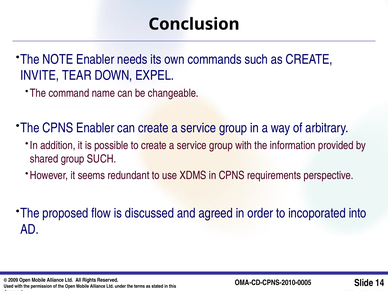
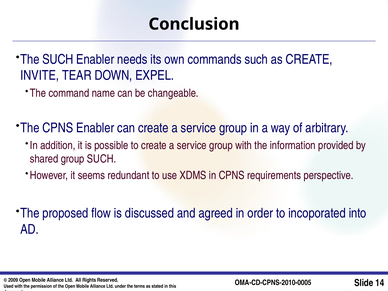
The NOTE: NOTE -> SUCH
